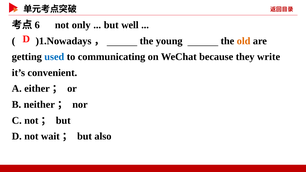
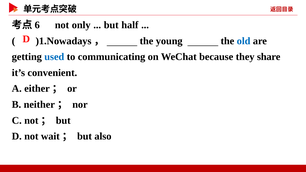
well: well -> half
old colour: orange -> blue
write: write -> share
